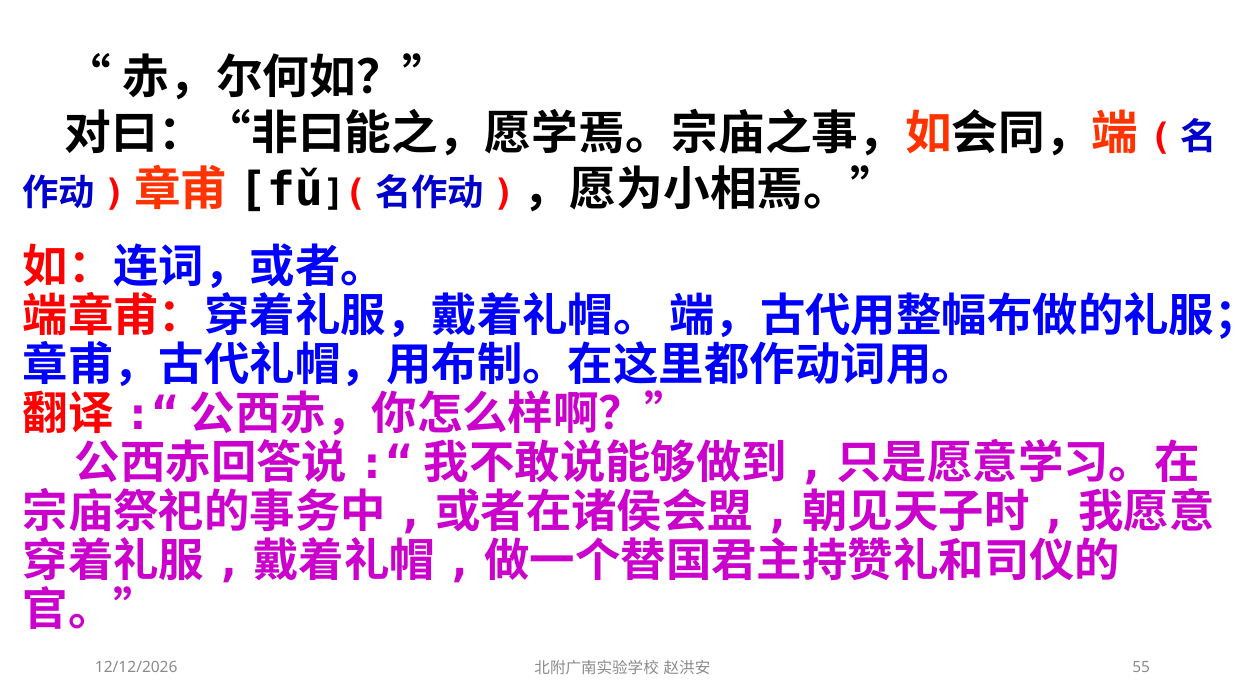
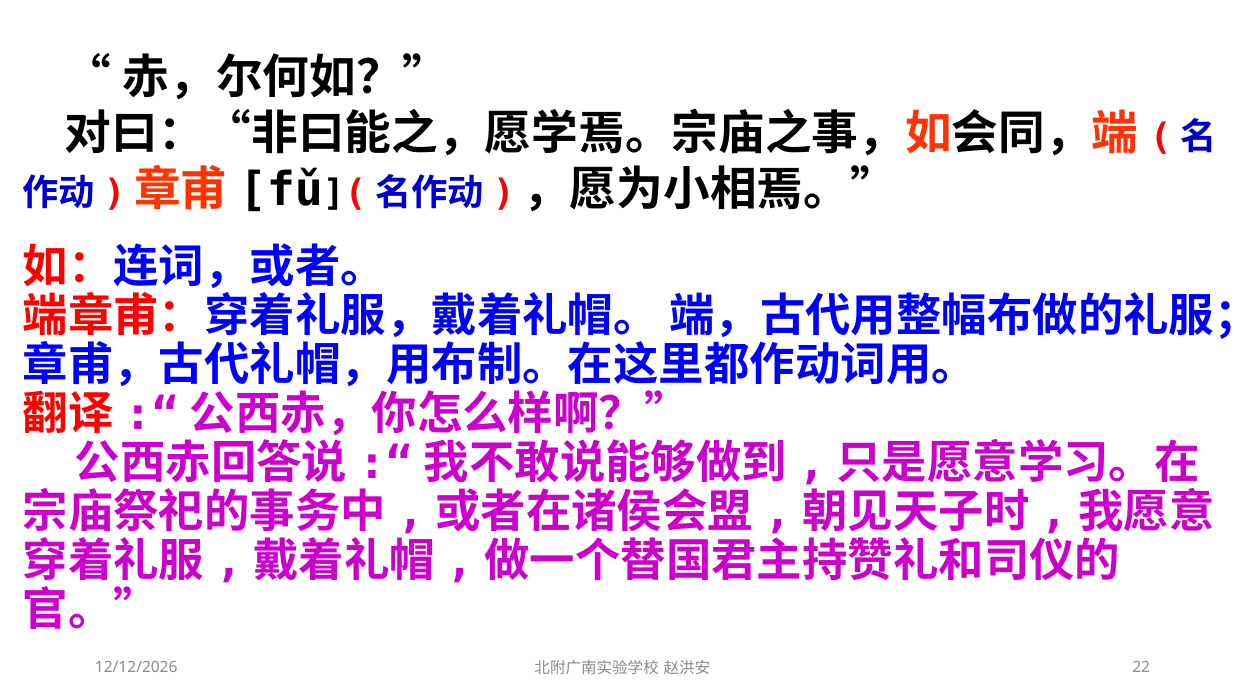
55: 55 -> 22
